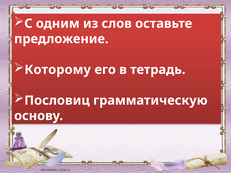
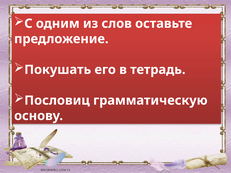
Которому: Которому -> Покушать
